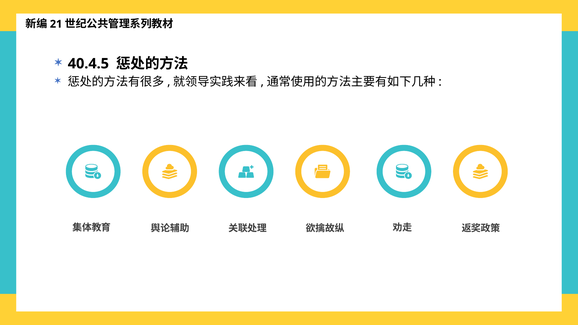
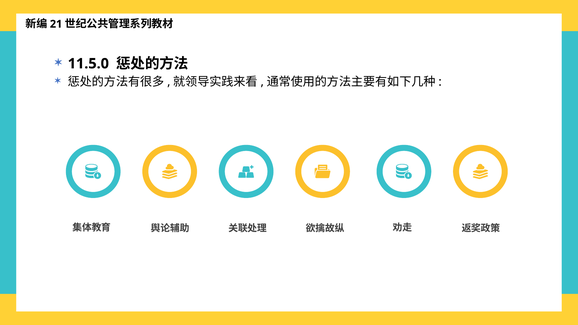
40.4.5: 40.4.5 -> 11.5.0
